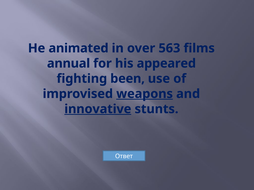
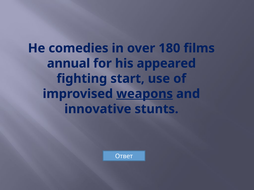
animated: animated -> comedies
563: 563 -> 180
been: been -> start
innovative underline: present -> none
